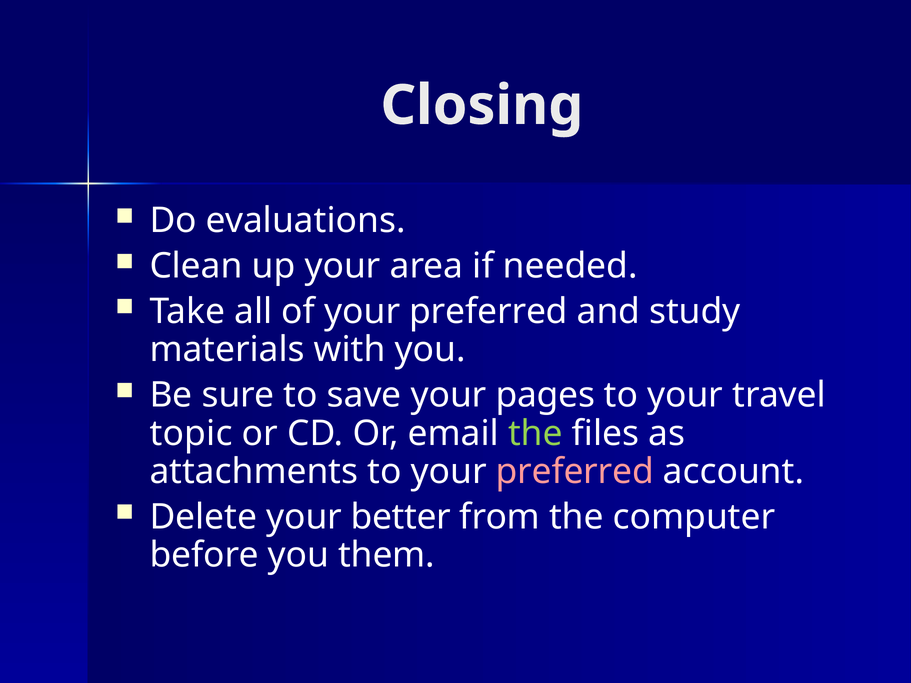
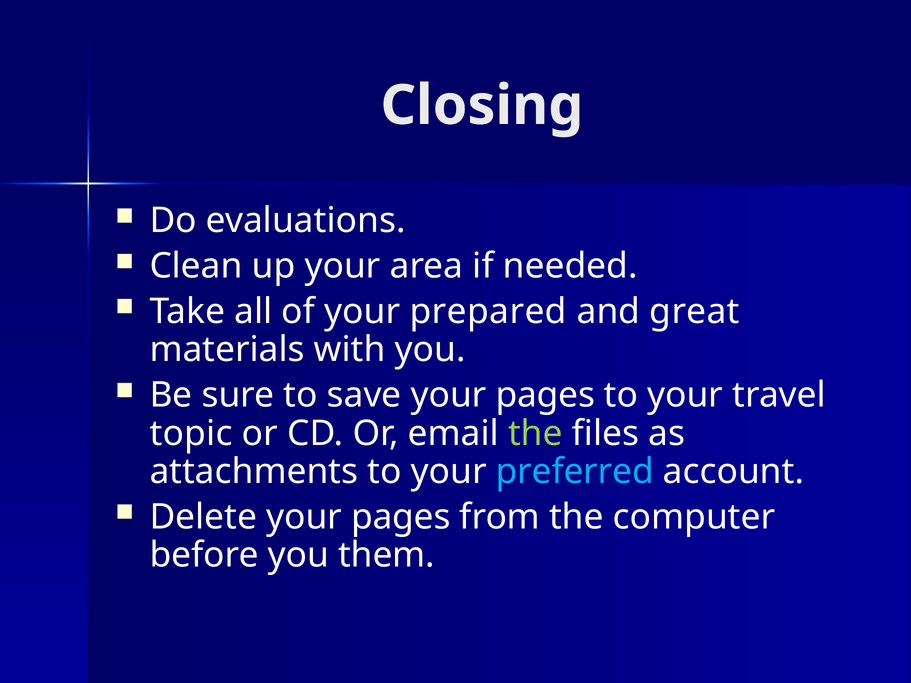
of your preferred: preferred -> prepared
study: study -> great
preferred at (575, 472) colour: pink -> light blue
Delete your better: better -> pages
